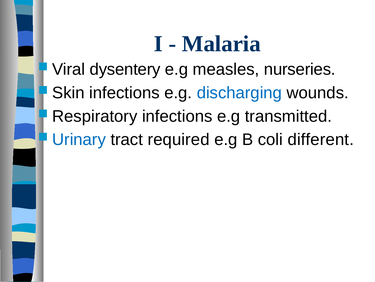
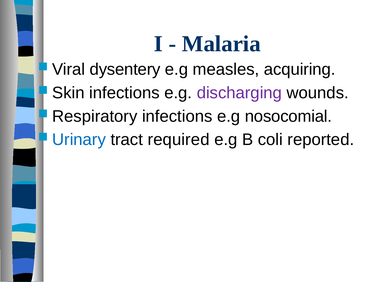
nurseries: nurseries -> acquiring
discharging colour: blue -> purple
transmitted: transmitted -> nosocomial
different: different -> reported
